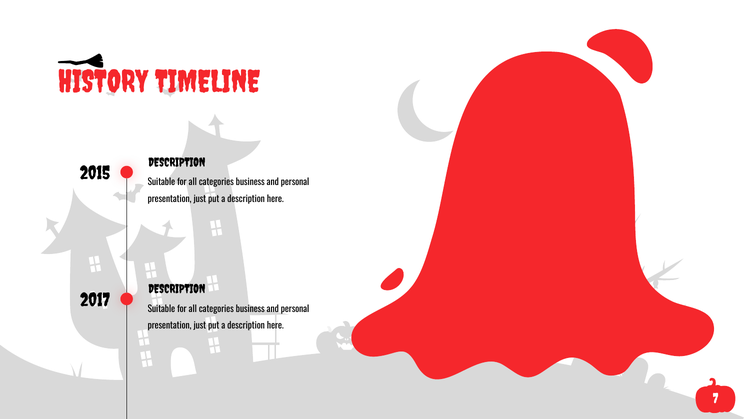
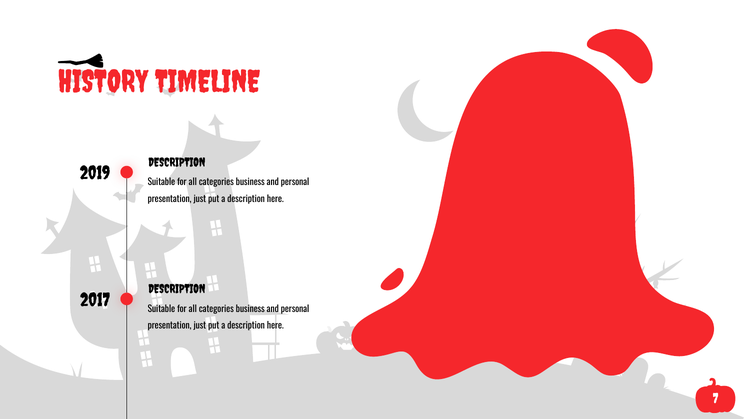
2015: 2015 -> 2019
